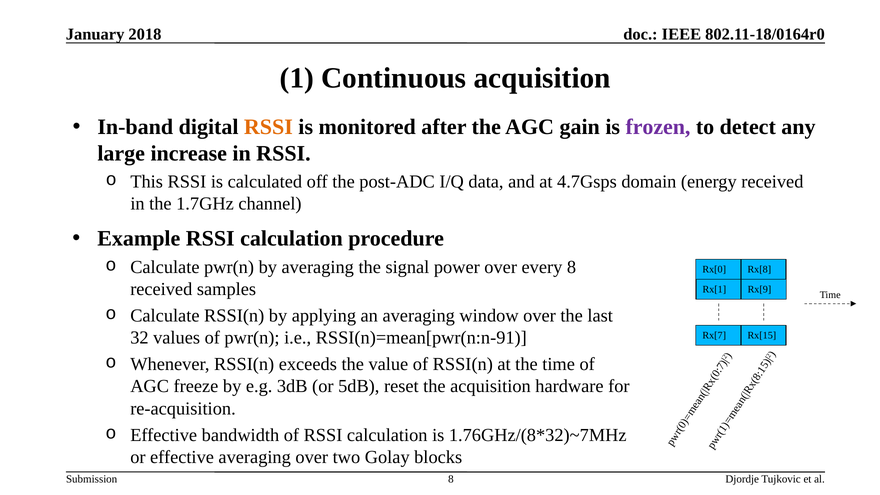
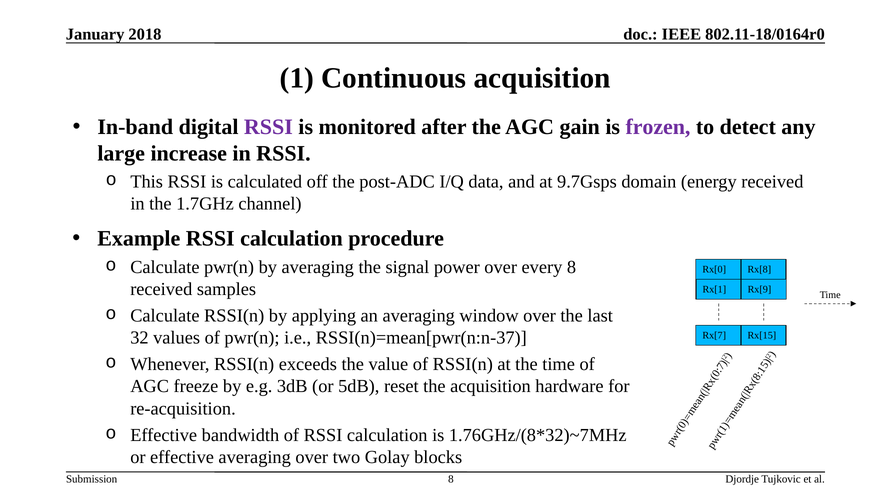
RSSI at (268, 127) colour: orange -> purple
4.7Gsps: 4.7Gsps -> 9.7Gsps
RSSI(n)=mean[pwr(n:n-91: RSSI(n)=mean[pwr(n:n-91 -> RSSI(n)=mean[pwr(n:n-37
